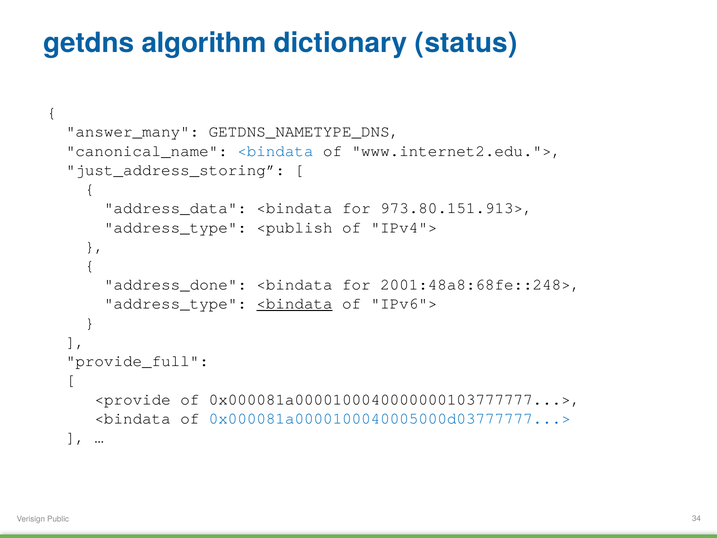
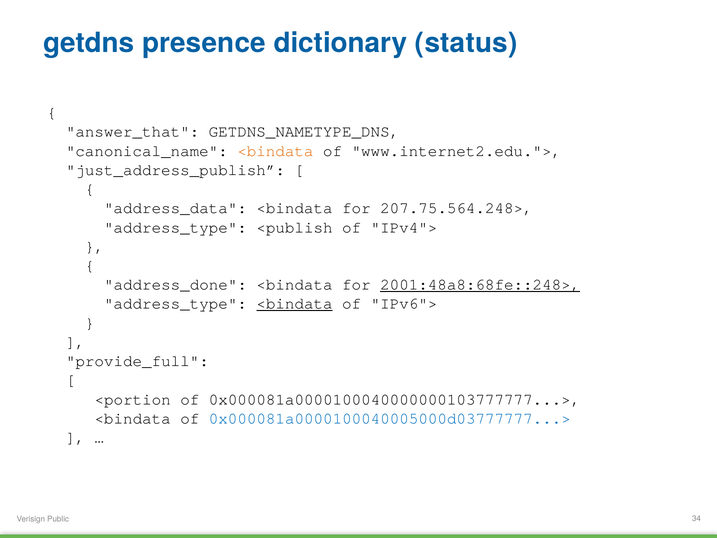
algorithm: algorithm -> presence
answer_many: answer_many -> answer_that
<bindata at (275, 151) colour: blue -> orange
just_address_storing: just_address_storing -> just_address_publish
973.80.151.913>: 973.80.151.913> -> 207.75.564.248>
2001:48a8:68fe::248> underline: none -> present
<provide: <provide -> <portion
